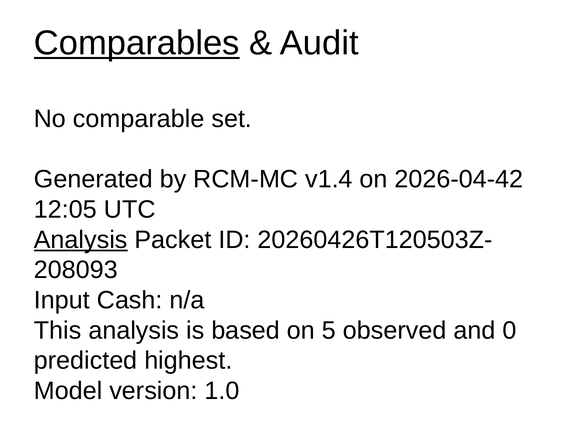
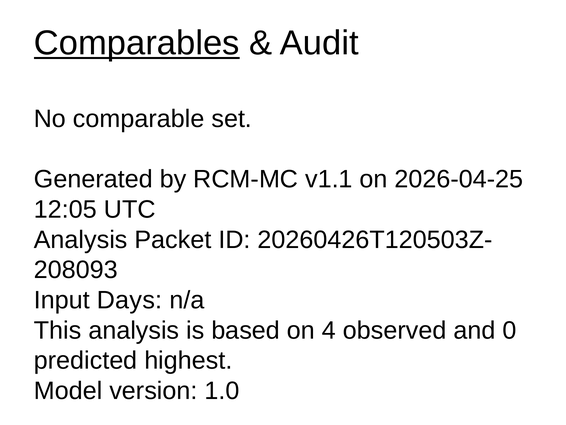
v1.4: v1.4 -> v1.1
2026-04-42: 2026-04-42 -> 2026-04-25
Analysis at (81, 239) underline: present -> none
Cash: Cash -> Days
5: 5 -> 4
